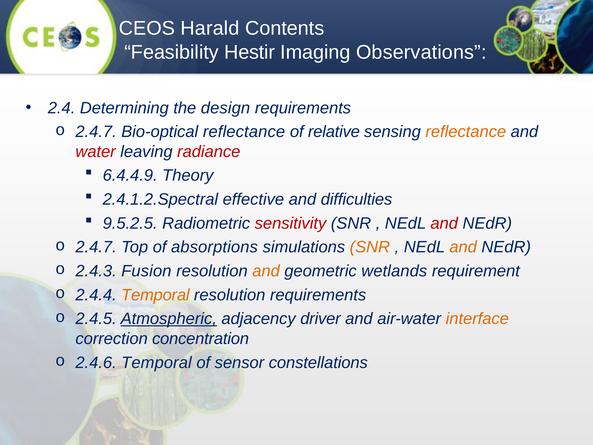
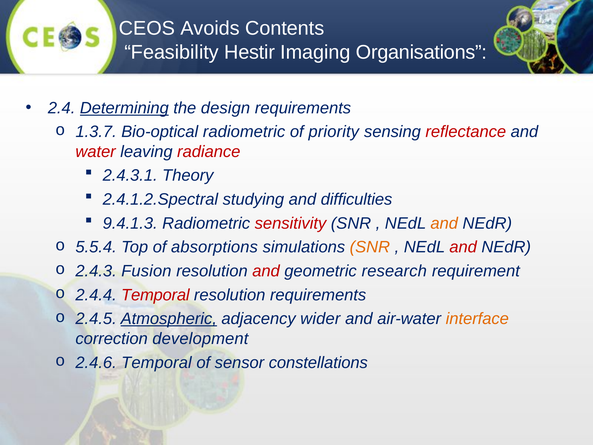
Harald: Harald -> Avoids
Observations: Observations -> Organisations
Determining underline: none -> present
2.4.7 at (96, 132): 2.4.7 -> 1.3.7
Bio-optical reflectance: reflectance -> radiometric
relative: relative -> priority
reflectance at (466, 132) colour: orange -> red
6.4.4.9: 6.4.4.9 -> 2.4.3.1
effective: effective -> studying
9.5.2.5: 9.5.2.5 -> 9.4.1.3
and at (444, 223) colour: red -> orange
2.4.7 at (96, 247): 2.4.7 -> 5.5.4
and at (463, 247) colour: orange -> red
and at (266, 271) colour: orange -> red
wetlands: wetlands -> research
Temporal at (155, 295) colour: orange -> red
driver: driver -> wider
concentration: concentration -> development
